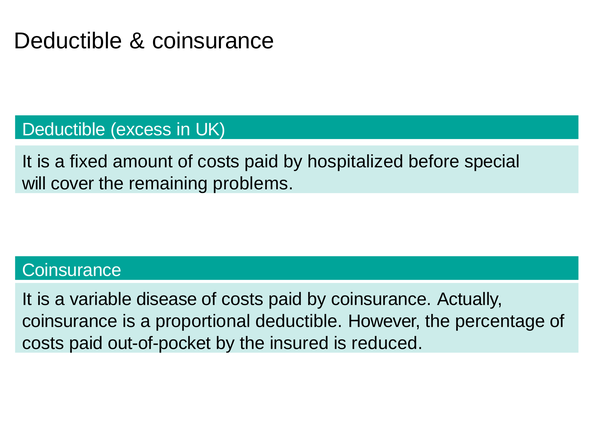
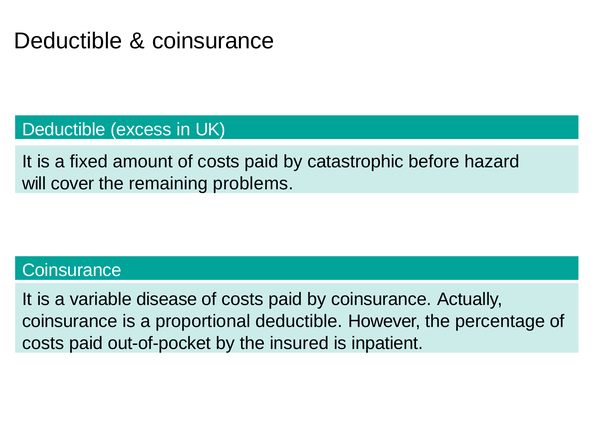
hospitalized: hospitalized -> catastrophic
special: special -> hazard
reduced: reduced -> inpatient
